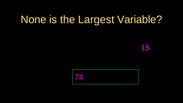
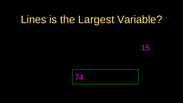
None: None -> Lines
